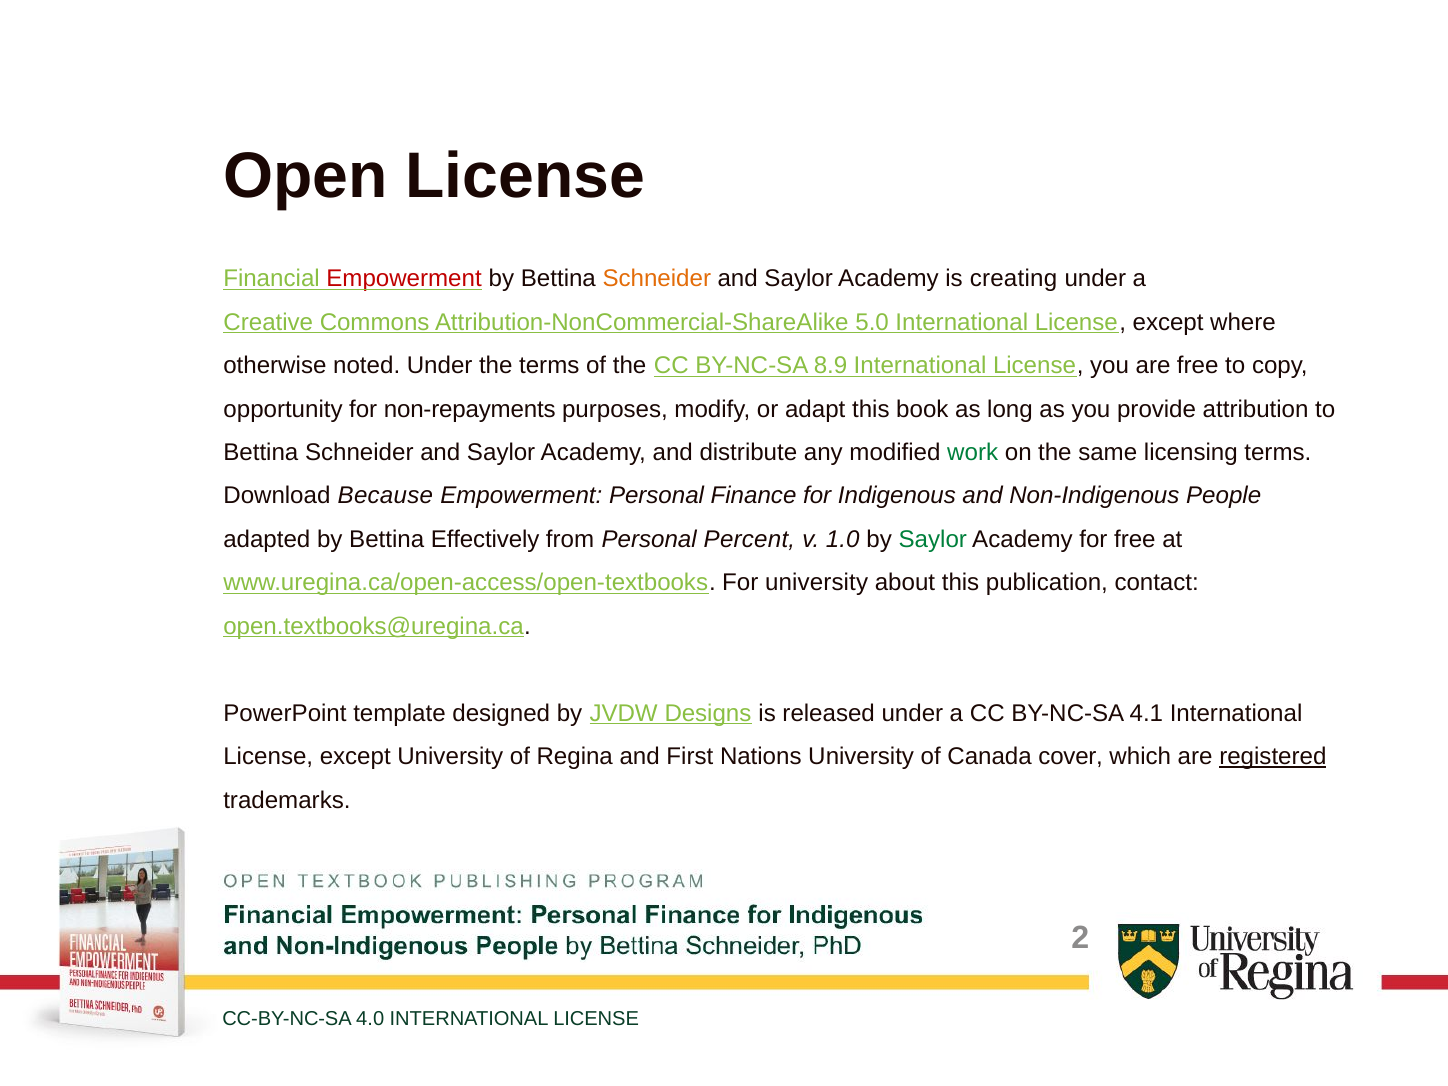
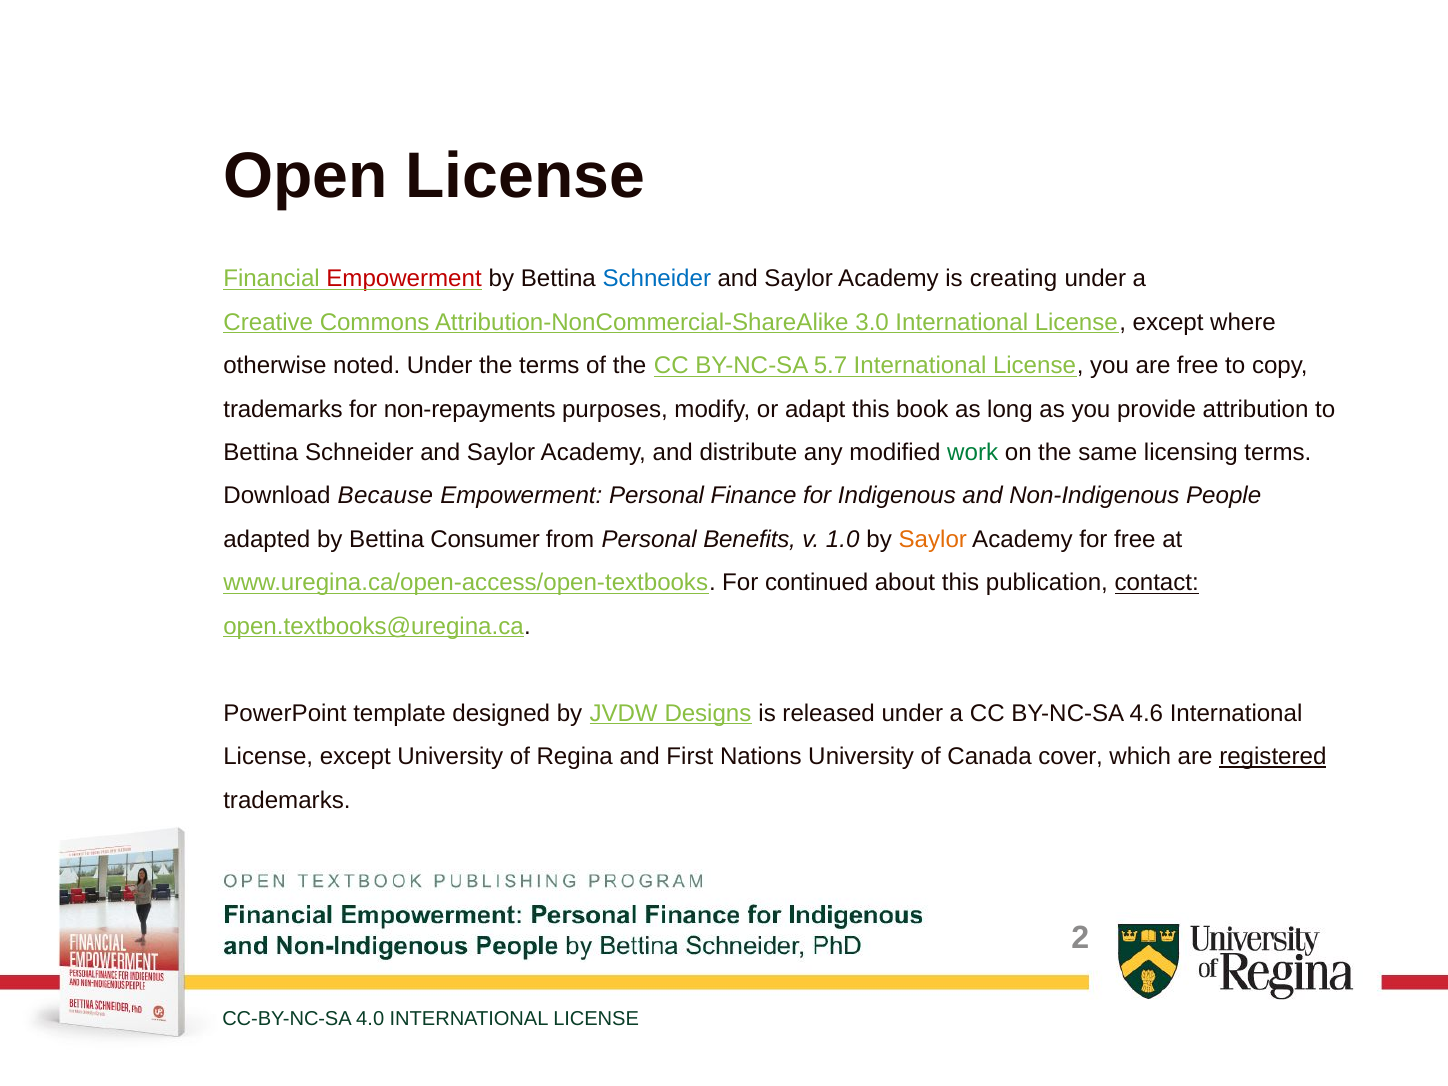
Schneider at (657, 279) colour: orange -> blue
5.0: 5.0 -> 3.0
8.9: 8.9 -> 5.7
opportunity at (283, 409): opportunity -> trademarks
Effectively: Effectively -> Consumer
Percent: Percent -> Benefits
Saylor at (933, 539) colour: green -> orange
For university: university -> continued
contact underline: none -> present
4.1: 4.1 -> 4.6
